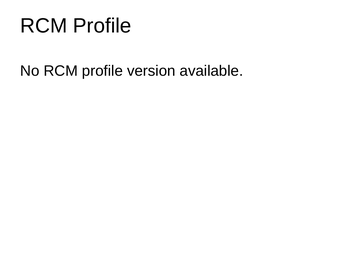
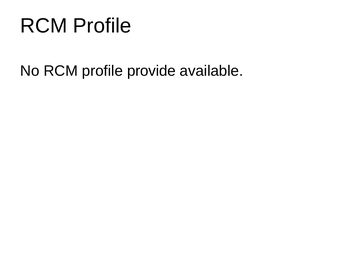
version: version -> provide
